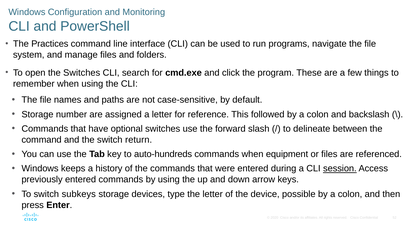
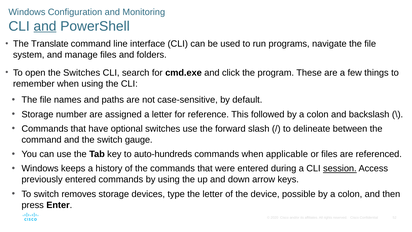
and at (45, 26) underline: none -> present
Practices: Practices -> Translate
return: return -> gauge
equipment: equipment -> applicable
subkeys: subkeys -> removes
